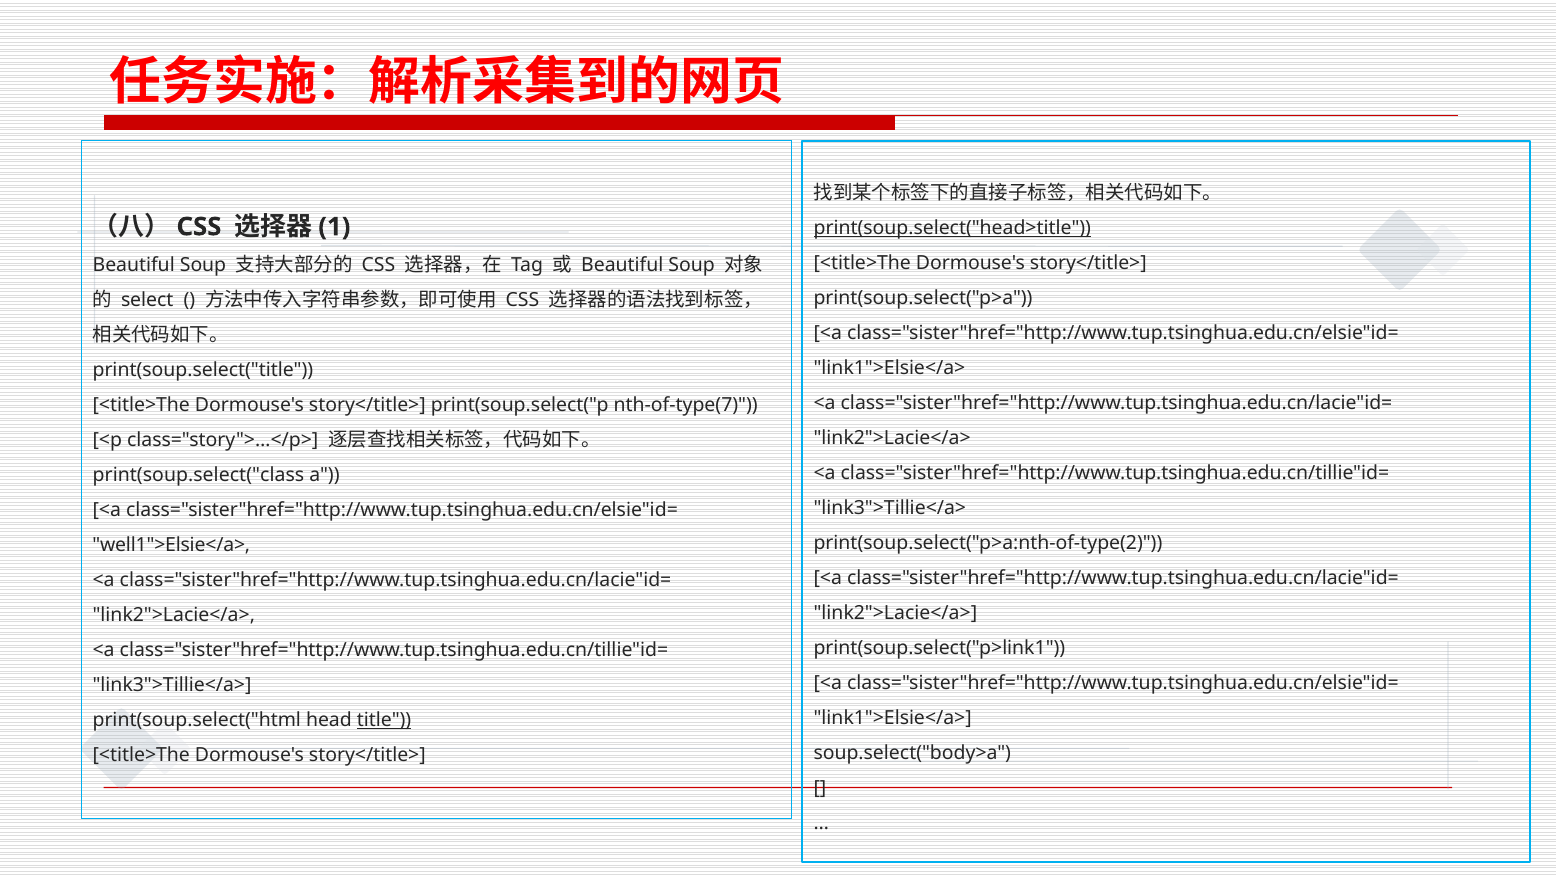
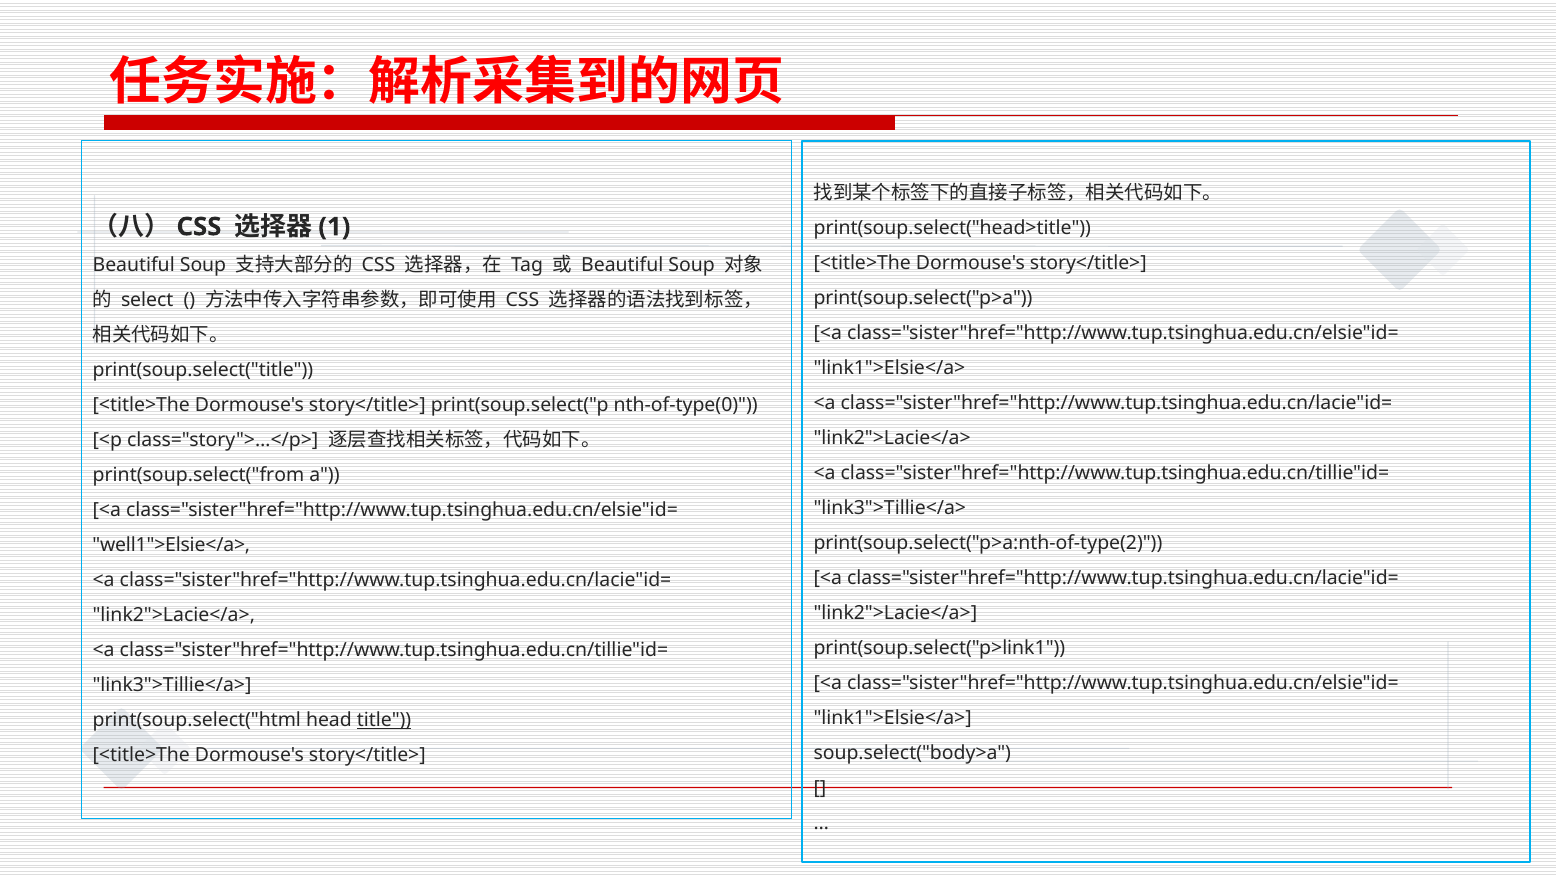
print(soup.select("head>title underline: present -> none
nth-of-type(7: nth-of-type(7 -> nth-of-type(0
print(soup.select("class: print(soup.select("class -> print(soup.select("from
